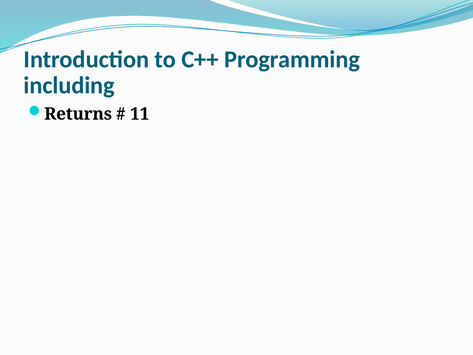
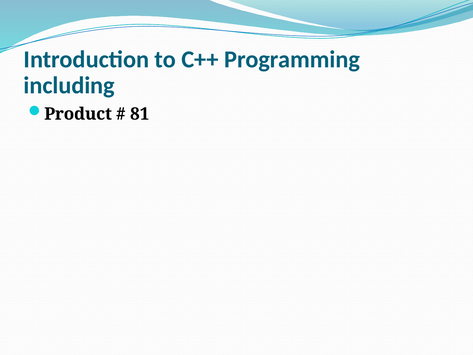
Returns: Returns -> Product
11: 11 -> 81
